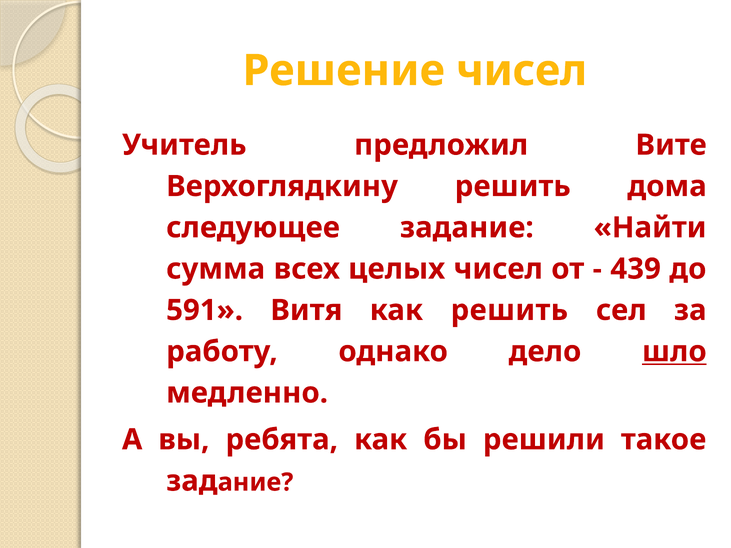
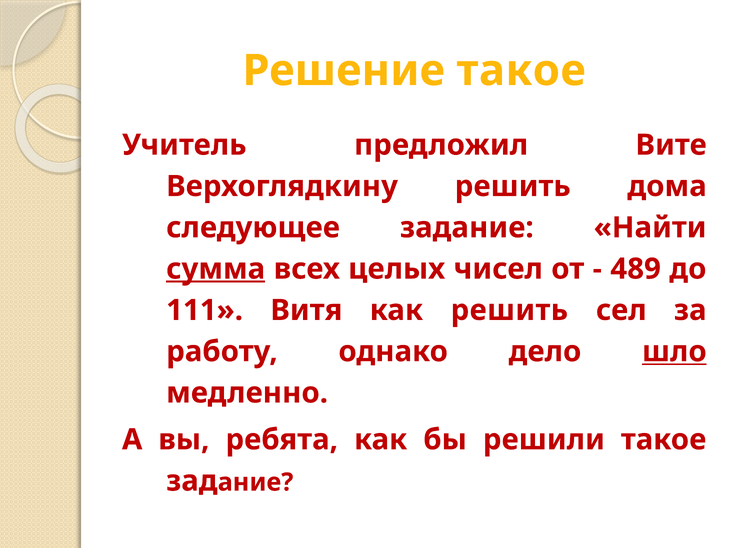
Решение чисел: чисел -> такое
сумма underline: none -> present
439: 439 -> 489
591: 591 -> 111
